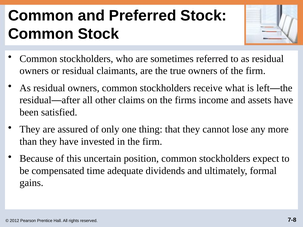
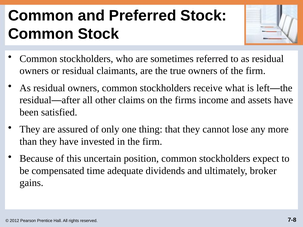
formal: formal -> broker
